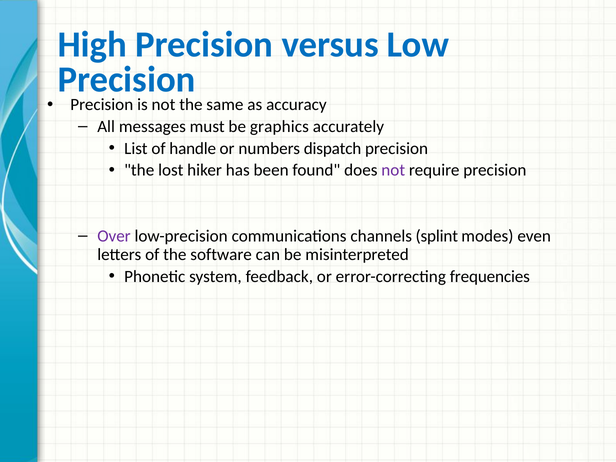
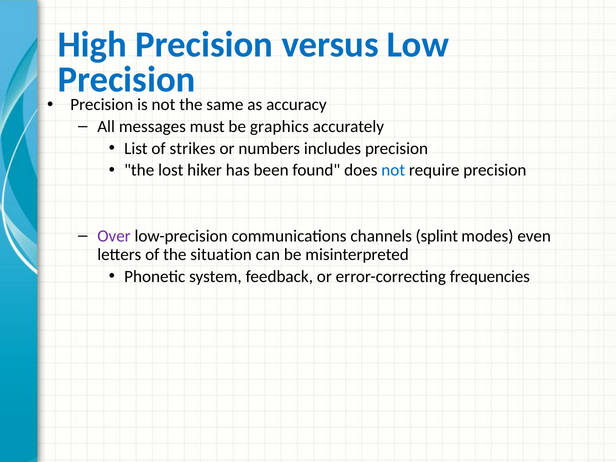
handle: handle -> strikes
dispatch: dispatch -> includes
not at (393, 170) colour: purple -> blue
software: software -> situation
